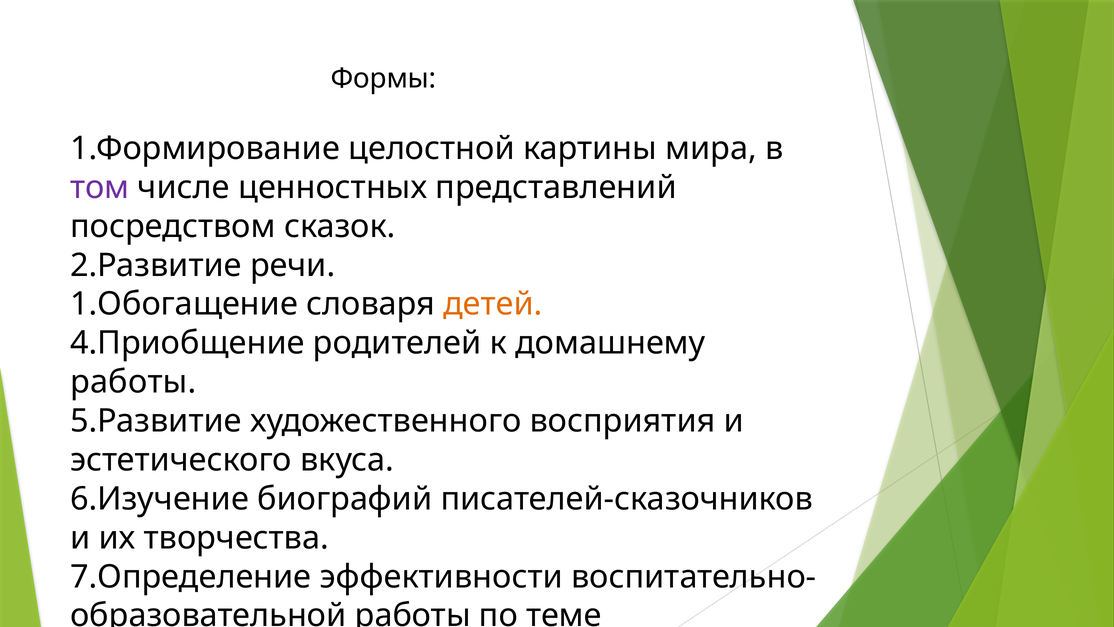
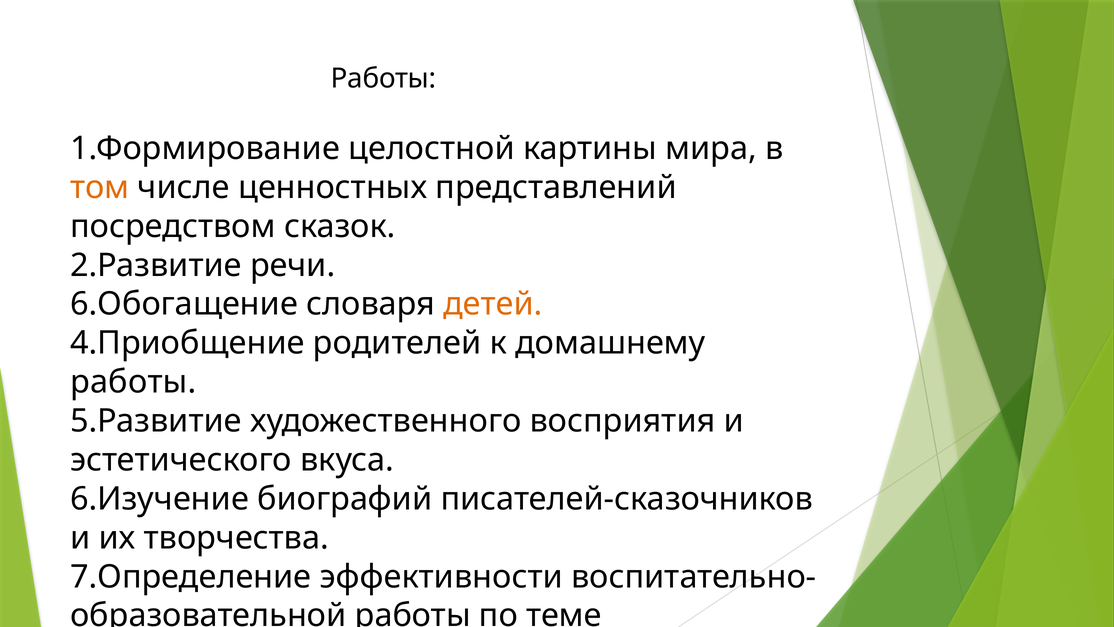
Формы at (384, 79): Формы -> Работы
том colour: purple -> orange
1.Обогащение: 1.Обогащение -> 6.Обогащение
